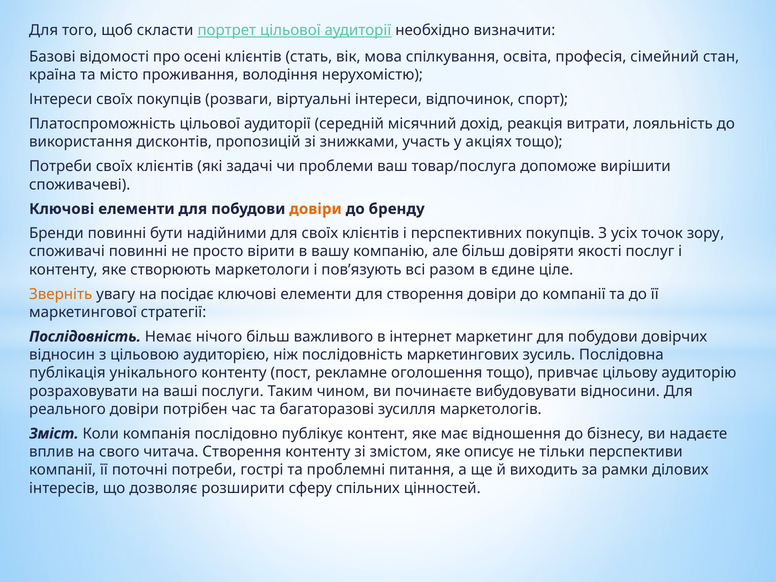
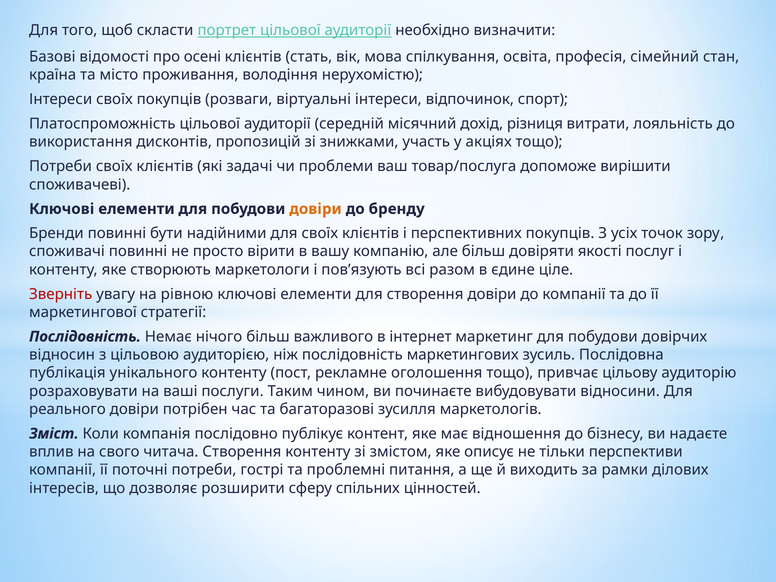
реакція: реакція -> різниця
Зверніть colour: orange -> red
посідає: посідає -> рівною
